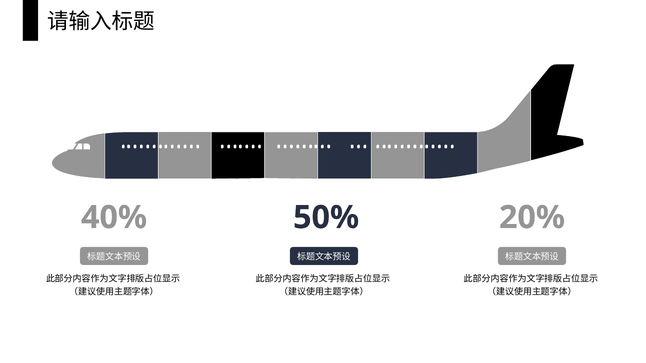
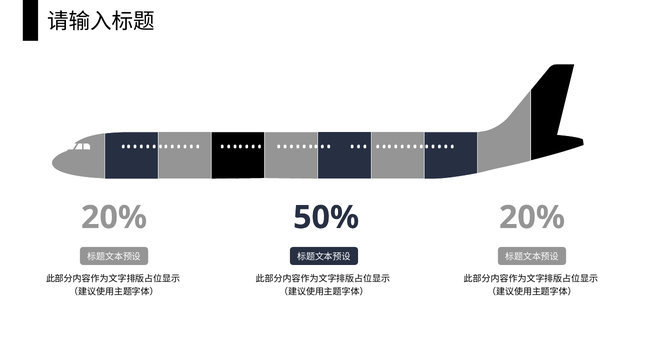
40% at (114, 218): 40% -> 20%
